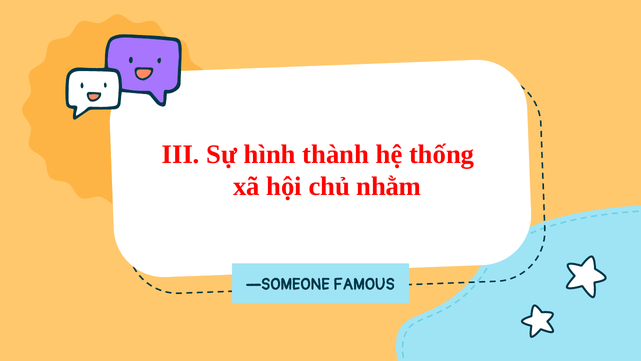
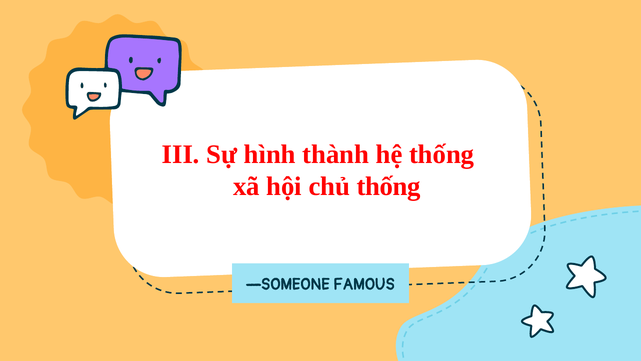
chủ nhằm: nhằm -> thống
